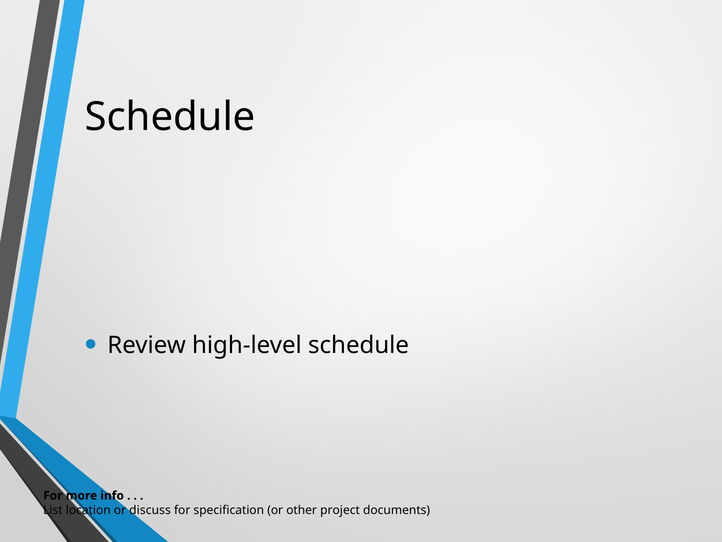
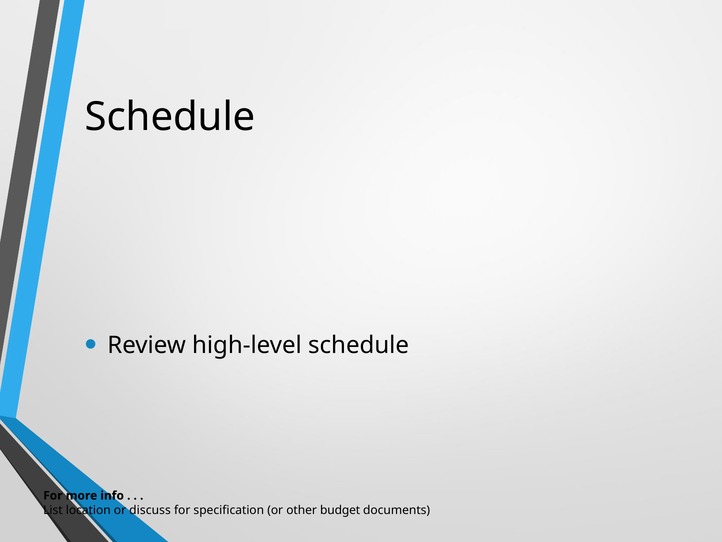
project: project -> budget
